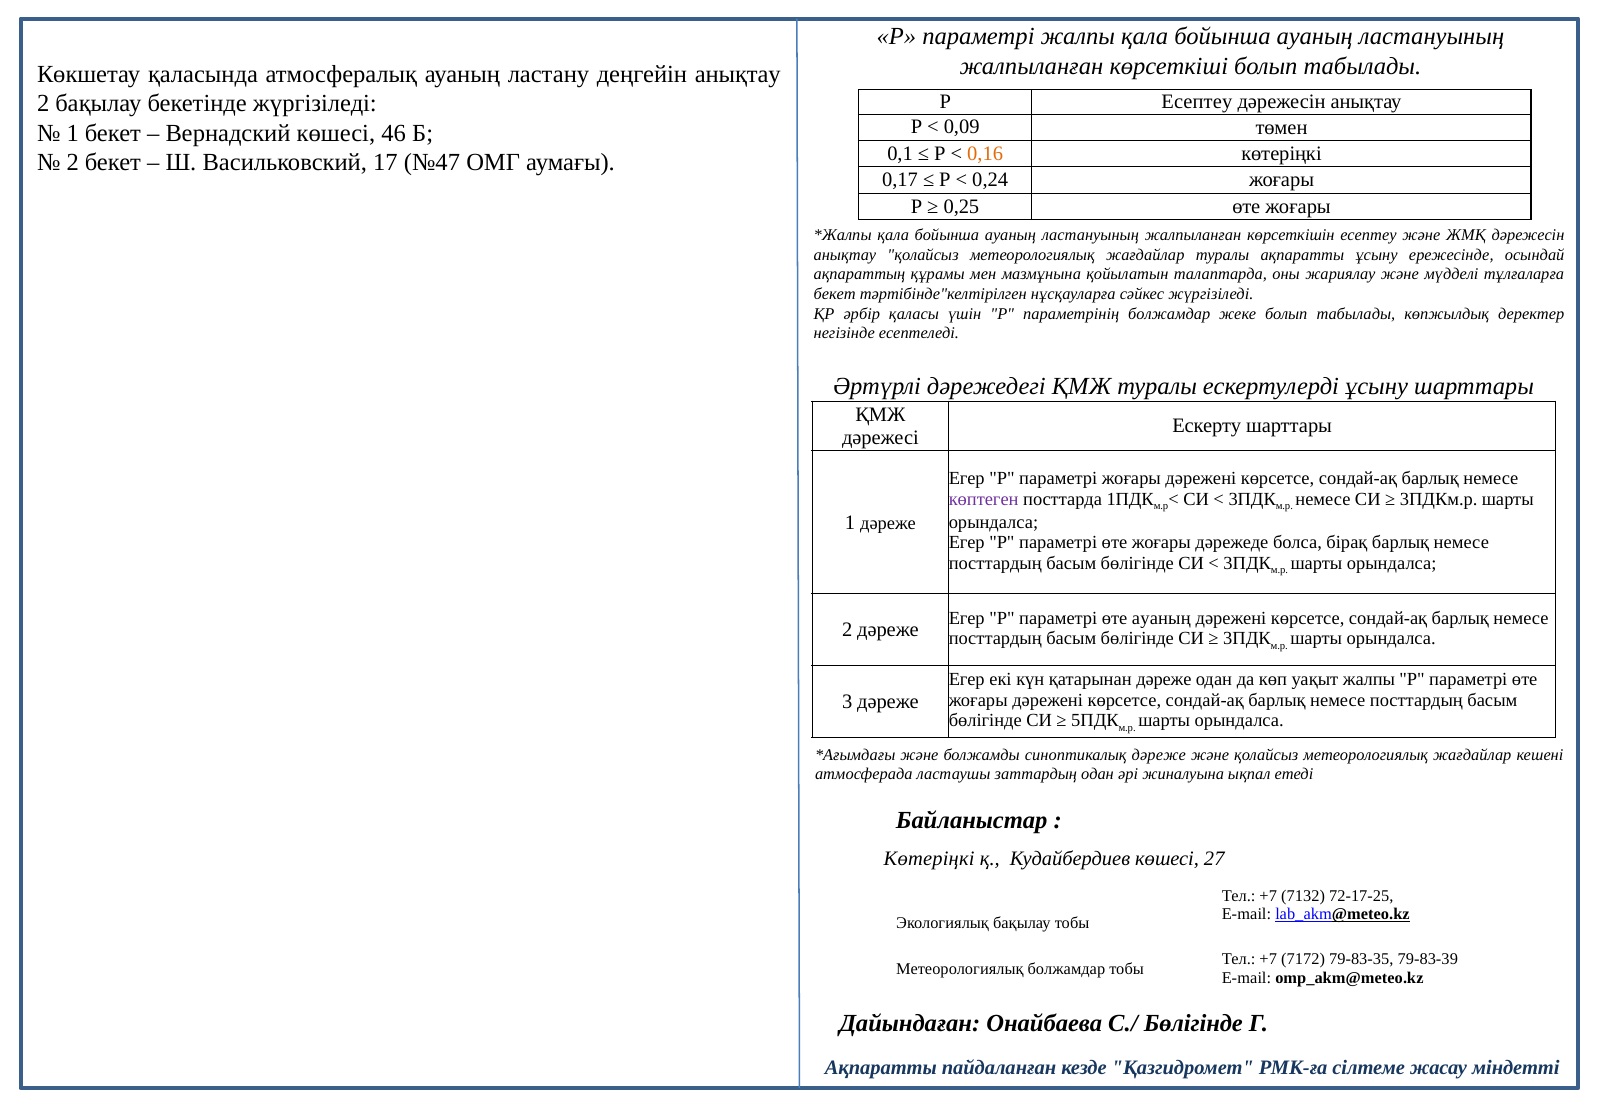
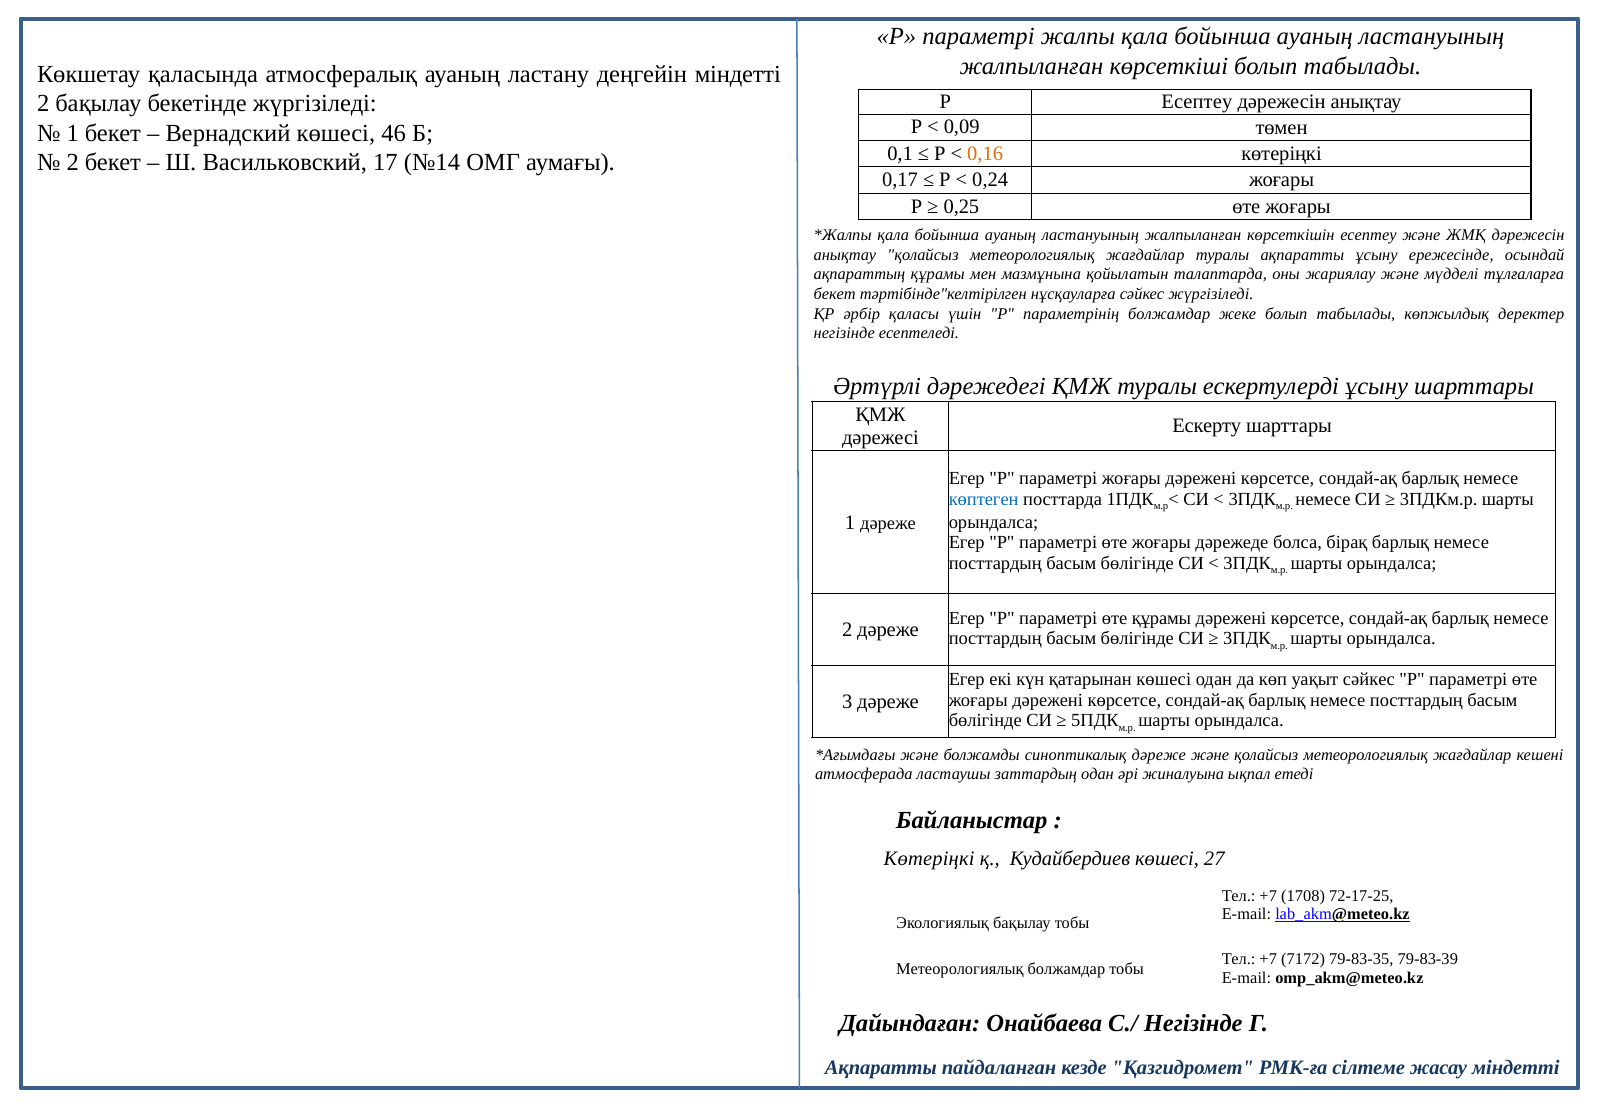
деңгейін анықтау: анықтау -> міндетті
№47: №47 -> №14
көптеген colour: purple -> blue
өте ауаның: ауаның -> құрамы
қатарынан дәреже: дәреже -> көшесі
уақыт жалпы: жалпы -> сәйкес
7132: 7132 -> 1708
С./ Бөлігінде: Бөлігінде -> Негізінде
